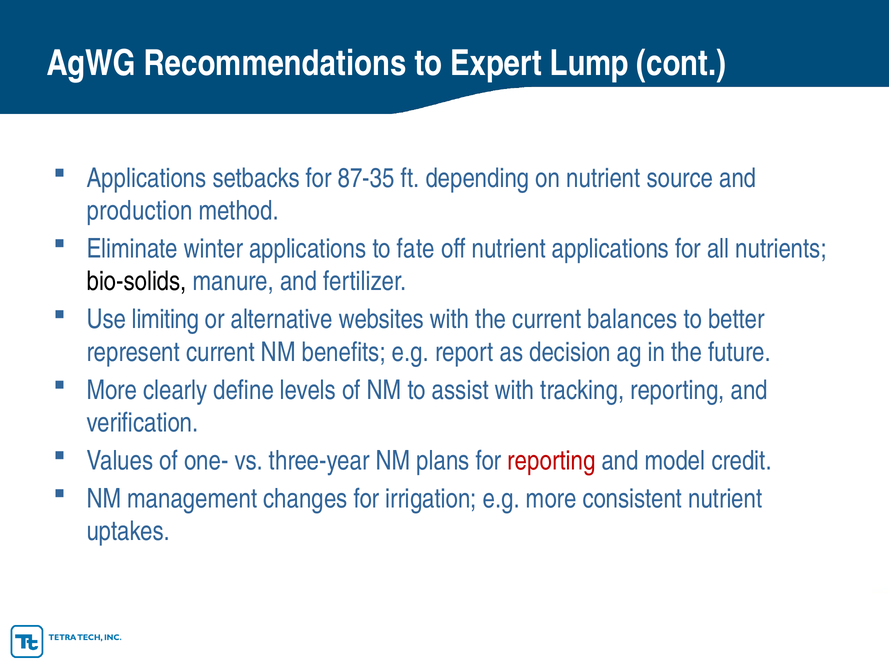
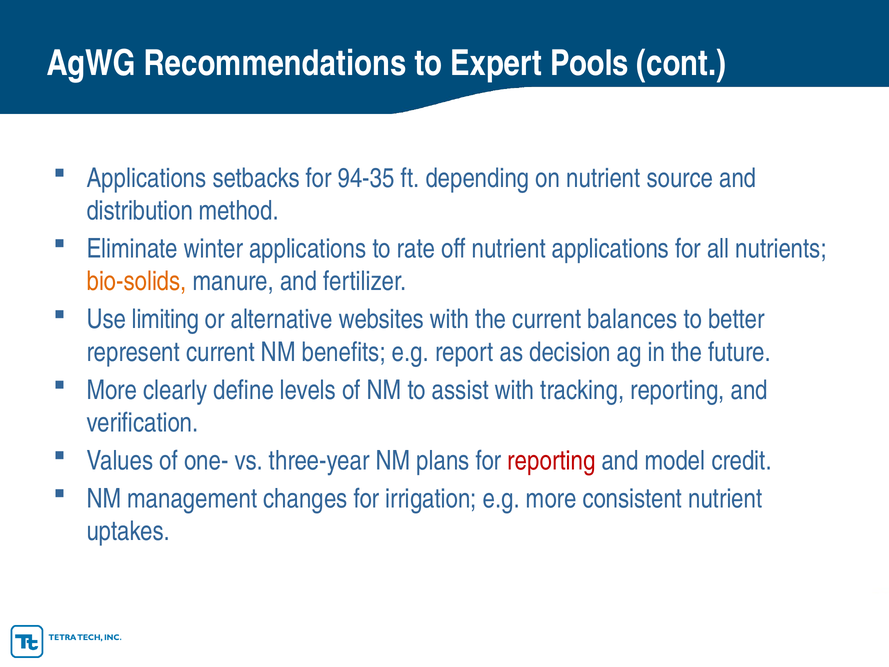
Lump: Lump -> Pools
87-35: 87-35 -> 94-35
production: production -> distribution
fate: fate -> rate
bio-solids colour: black -> orange
